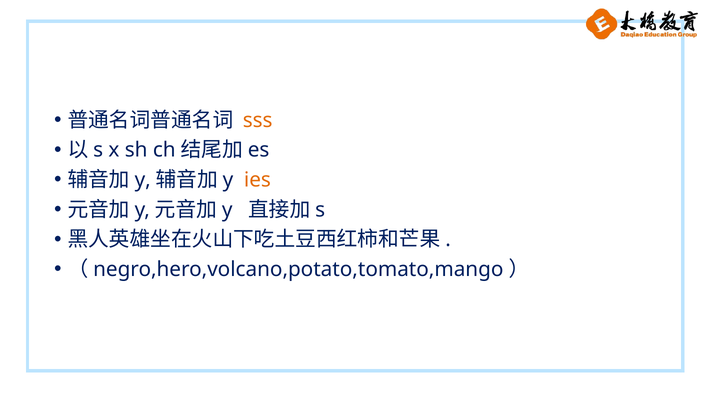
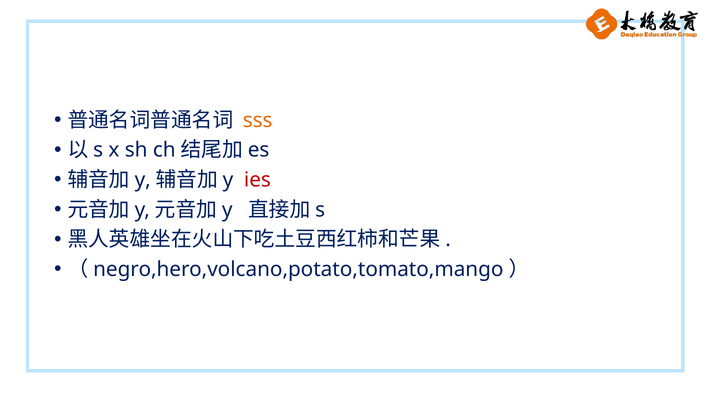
ies colour: orange -> red
